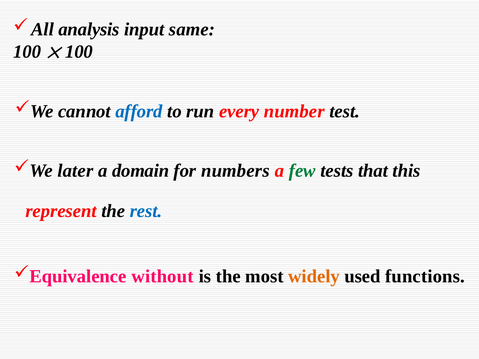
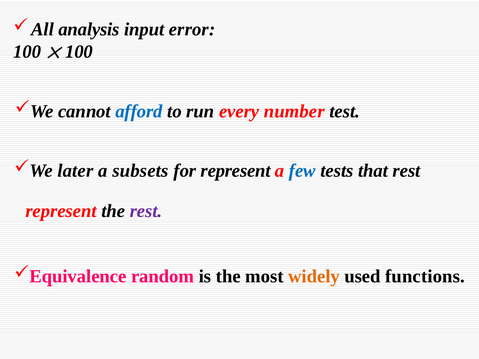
same: same -> error
domain: domain -> subsets
for numbers: numbers -> represent
few colour: green -> blue
that this: this -> rest
rest at (146, 211) colour: blue -> purple
without: without -> random
